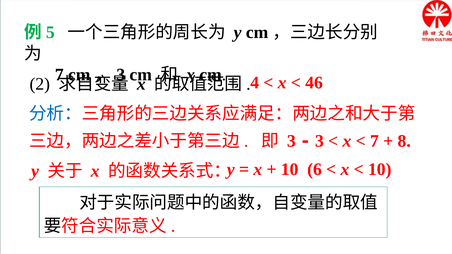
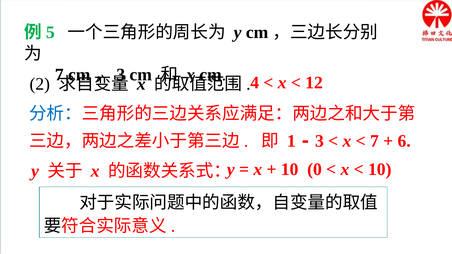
46: 46 -> 12
3 at (291, 141): 3 -> 1
8: 8 -> 6
6: 6 -> 0
